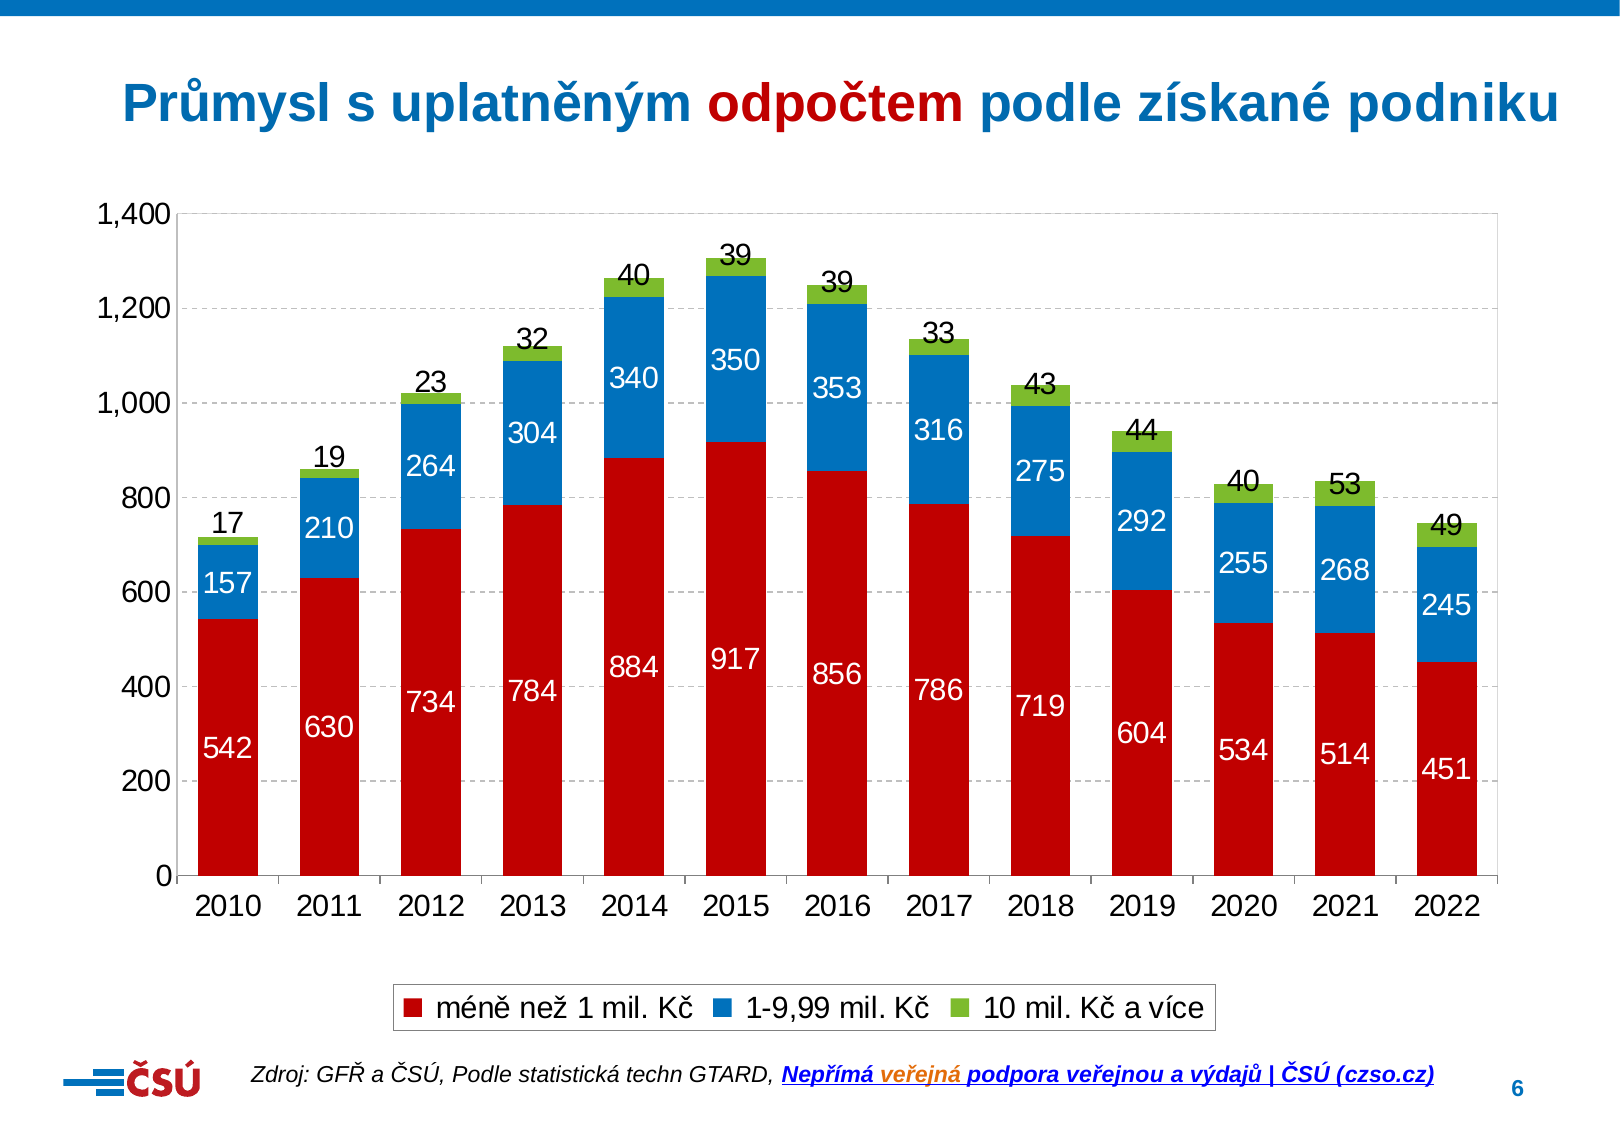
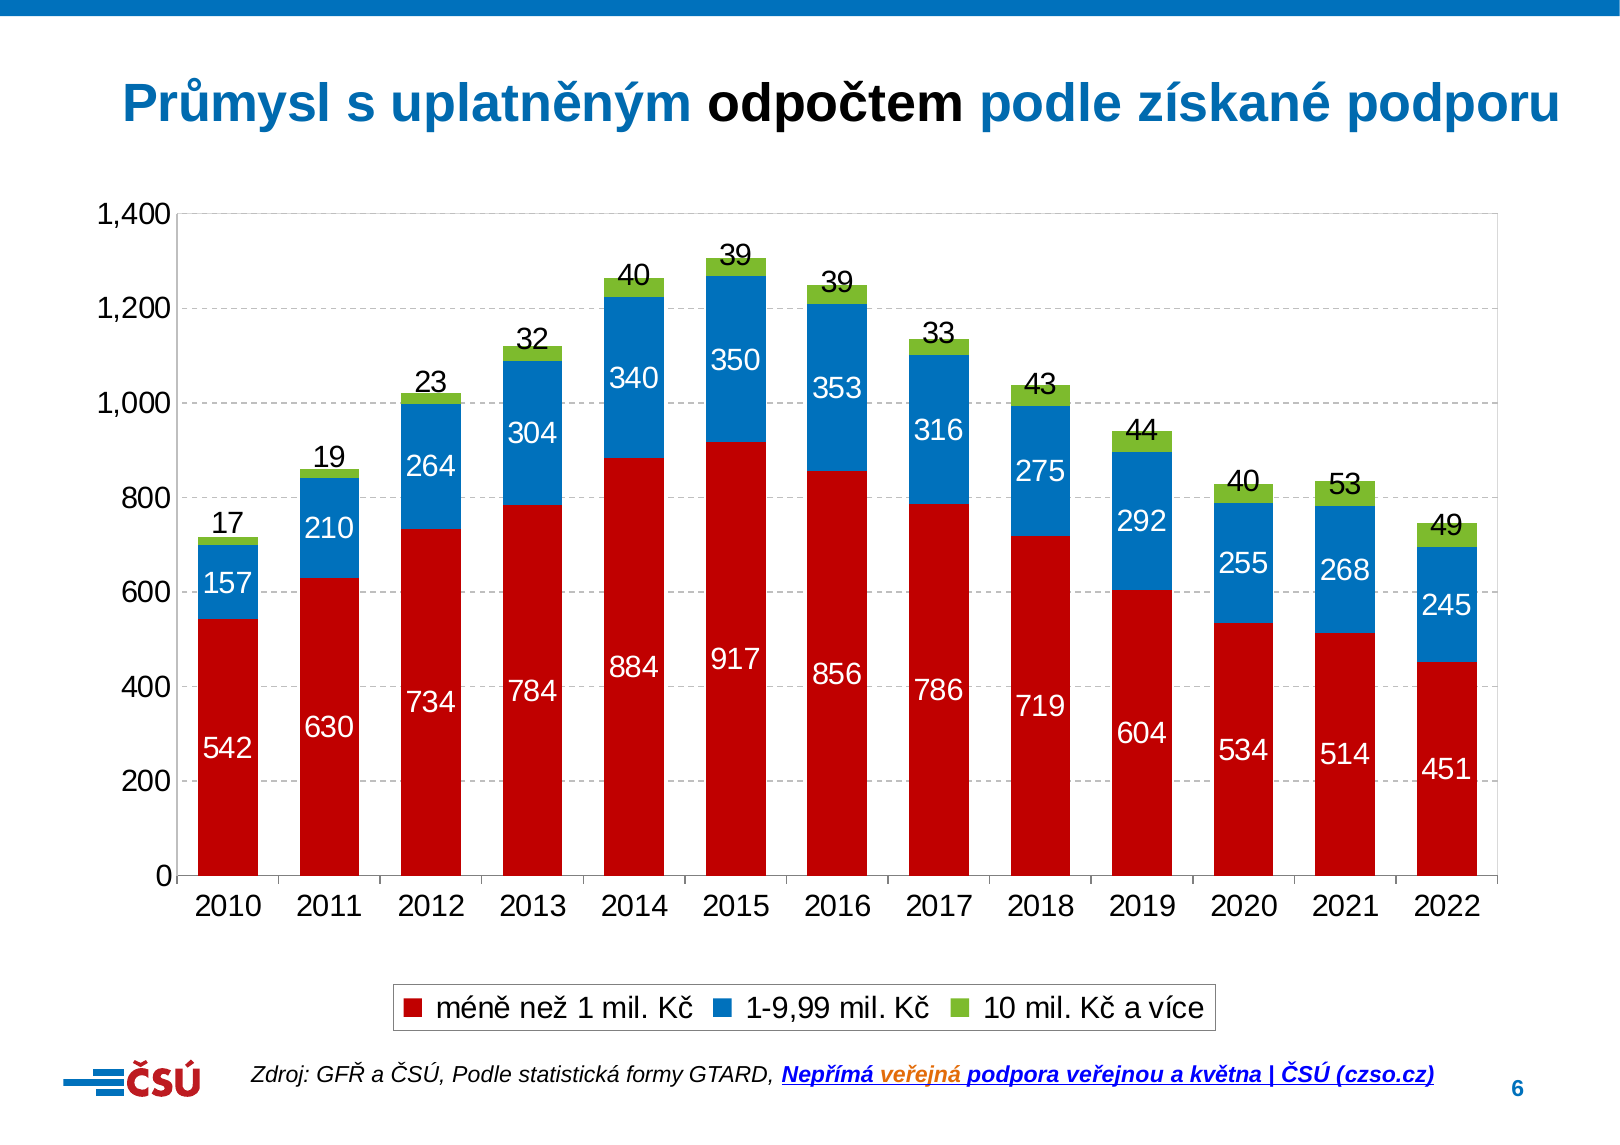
odpočtem colour: red -> black
podniku: podniku -> podporu
techn: techn -> formy
výdajů: výdajů -> května
